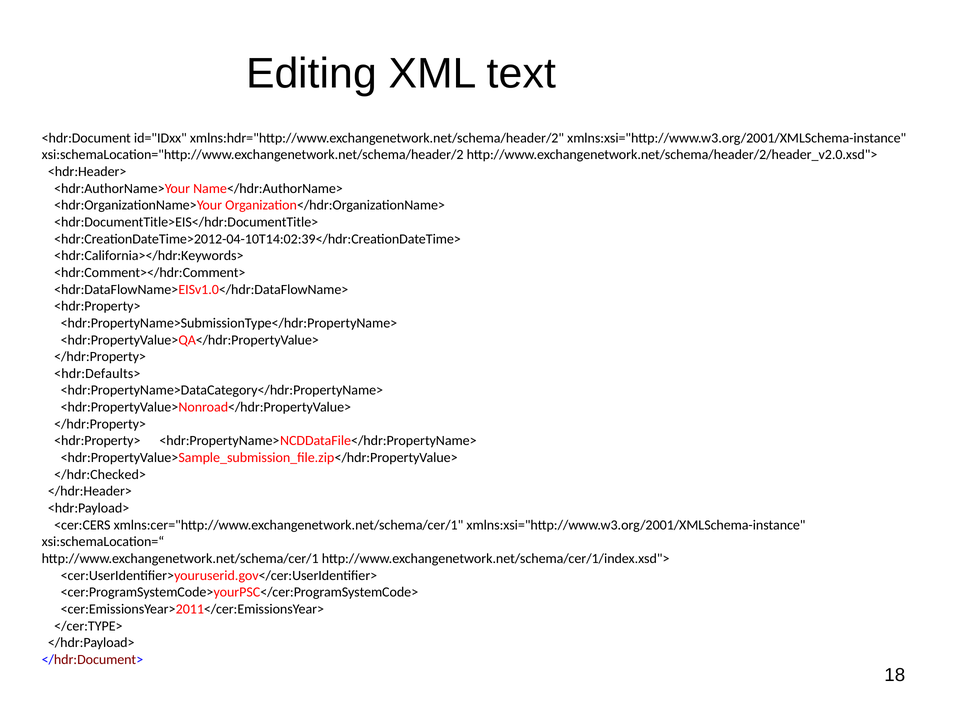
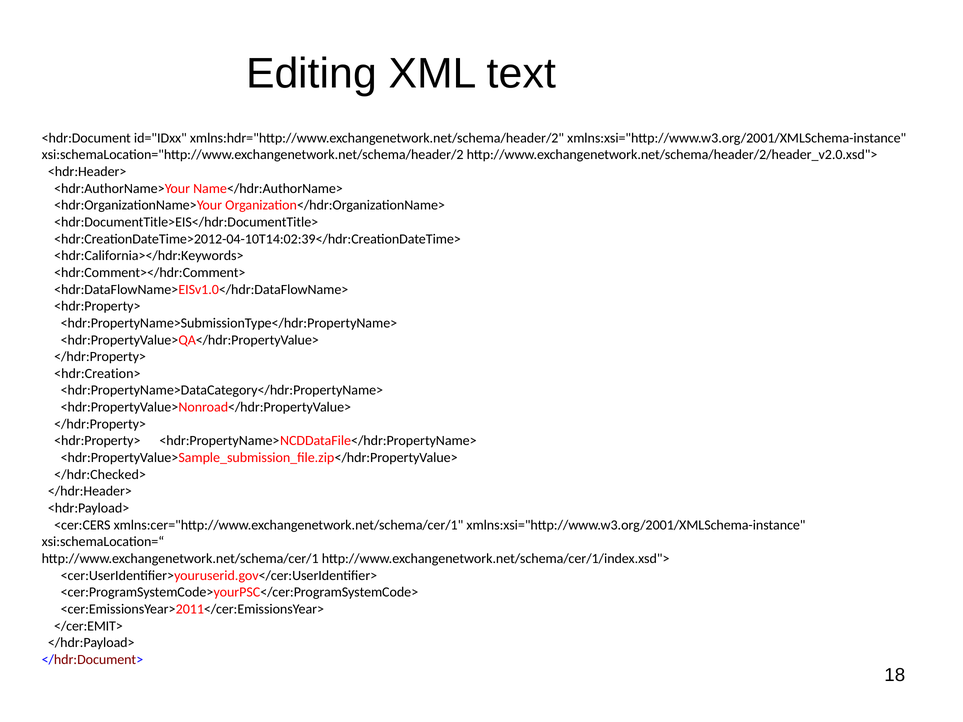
<hdr:Defaults>: <hdr:Defaults> -> <hdr:Creation>
</cer:TYPE>: </cer:TYPE> -> </cer:EMIT>
